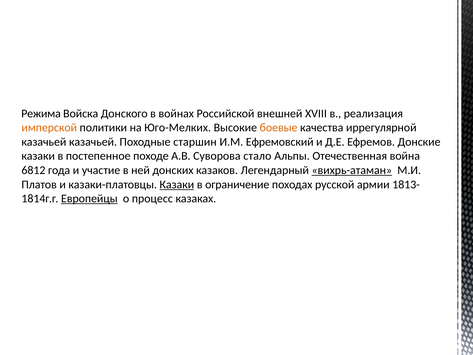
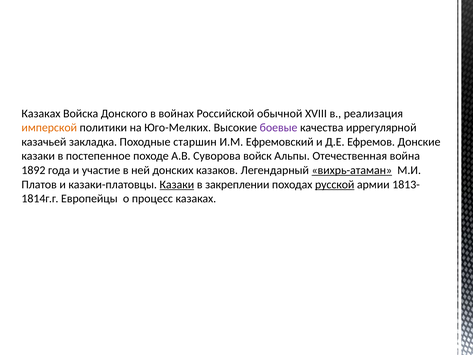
Режима at (41, 113): Режима -> Казаках
внешней: внешней -> обычной
боевые colour: orange -> purple
казачьей казачьей: казачьей -> закладка
стало: стало -> войск
6812: 6812 -> 1892
ограничение: ограничение -> закреплении
русской underline: none -> present
Европейцы underline: present -> none
